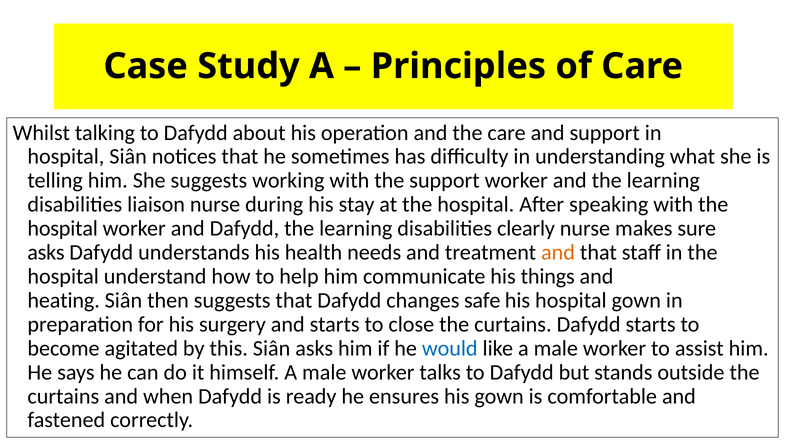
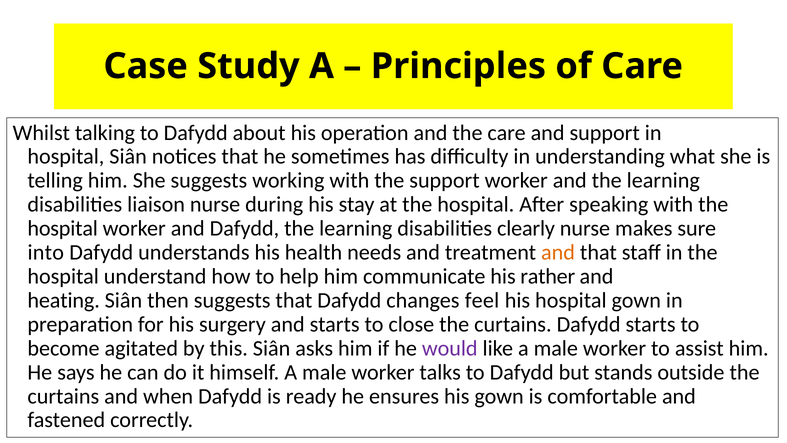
asks at (46, 252): asks -> into
things: things -> rather
safe: safe -> feel
would colour: blue -> purple
